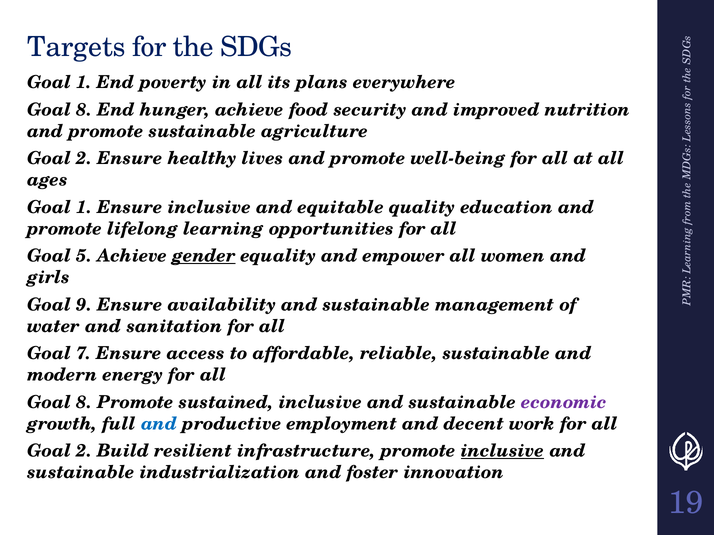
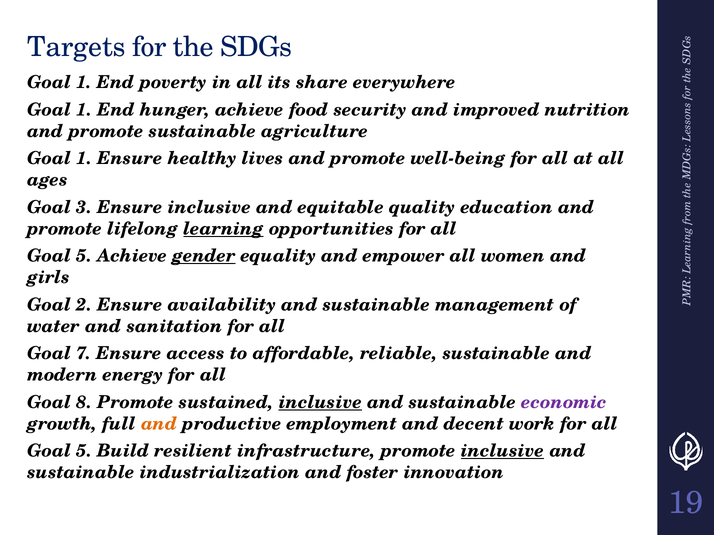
plans: plans -> share
8 at (84, 110): 8 -> 1
2 at (84, 159): 2 -> 1
1 at (84, 207): 1 -> 3
learning underline: none -> present
9: 9 -> 2
inclusive at (320, 403) underline: none -> present
and at (159, 424) colour: blue -> orange
2 at (84, 451): 2 -> 5
